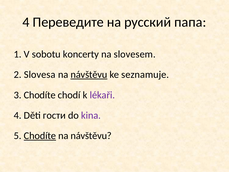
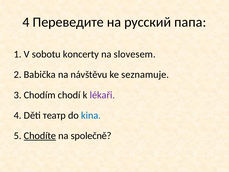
Slovesa: Slovesa -> Babička
návštěvu at (89, 75) underline: present -> none
3 Chodíte: Chodíte -> Chodím
гости: гости -> театр
kina colour: purple -> blue
návštěvu at (91, 136): návštěvu -> společně
